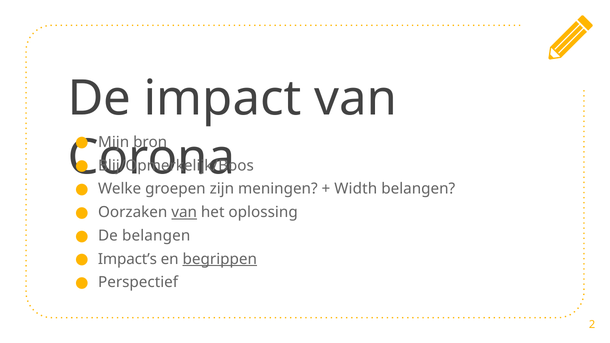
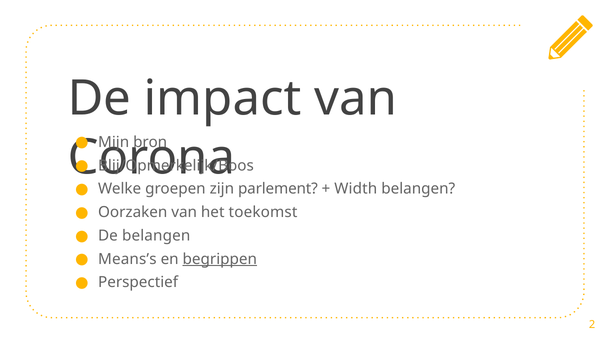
meningen: meningen -> parlement
van at (184, 212) underline: present -> none
oplossing: oplossing -> toekomst
Impact’s: Impact’s -> Means’s
